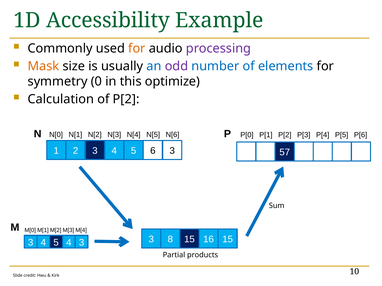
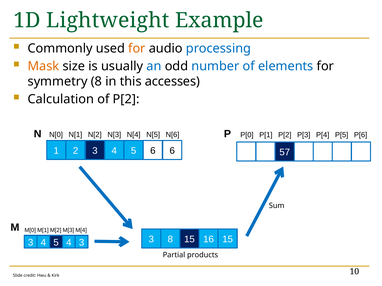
Accessibility: Accessibility -> Lightweight
processing colour: purple -> blue
odd colour: purple -> black
symmetry 0: 0 -> 8
optimize: optimize -> accesses
6 3: 3 -> 6
